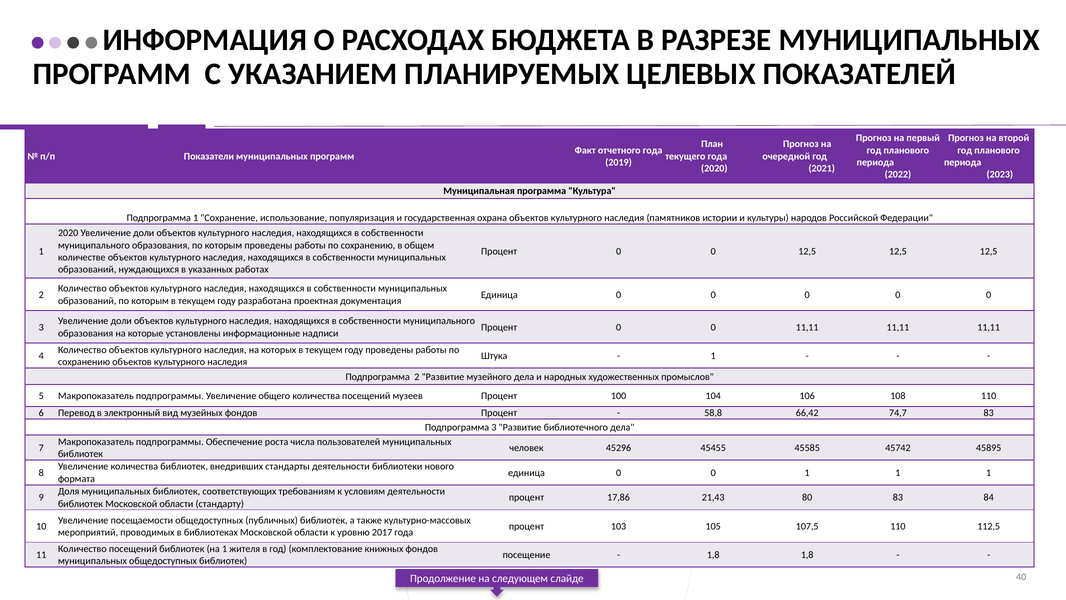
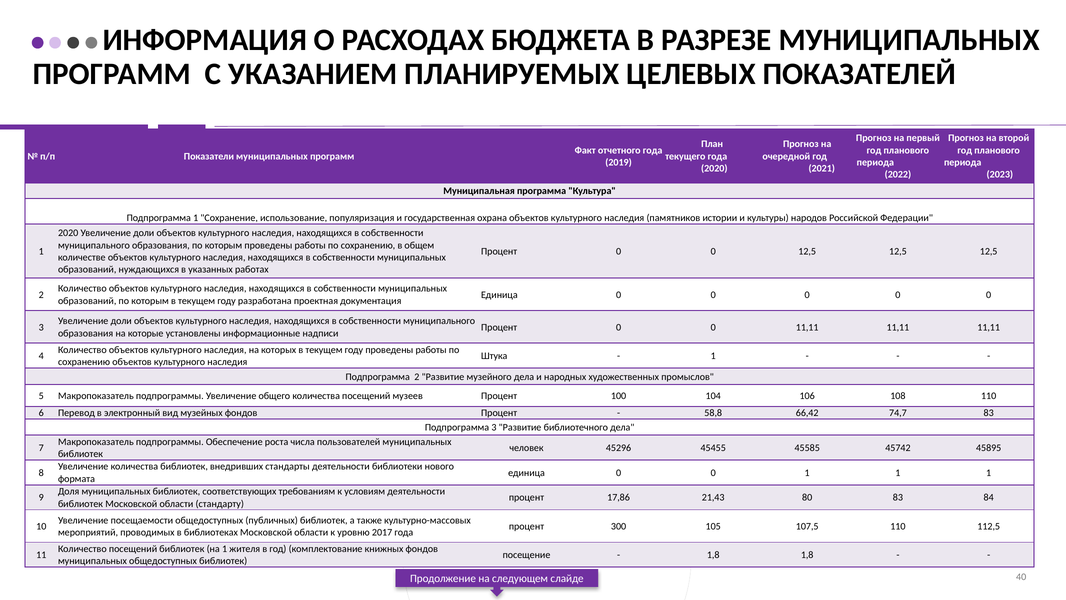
103: 103 -> 300
